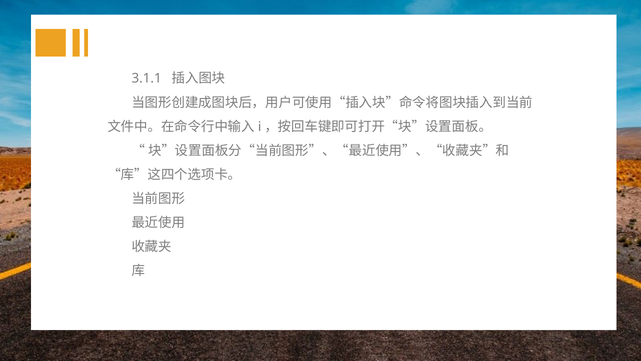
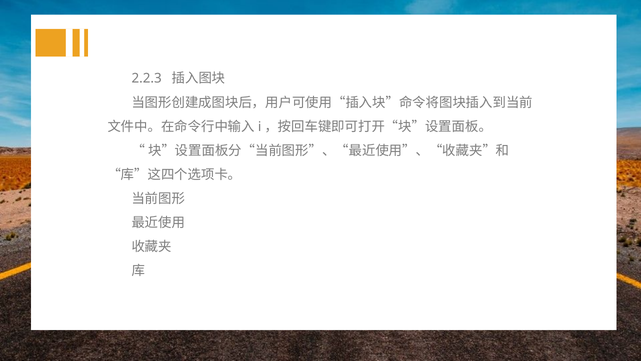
3.1.1: 3.1.1 -> 2.2.3
